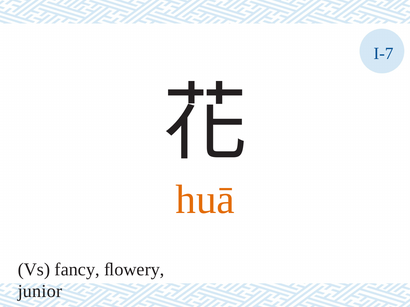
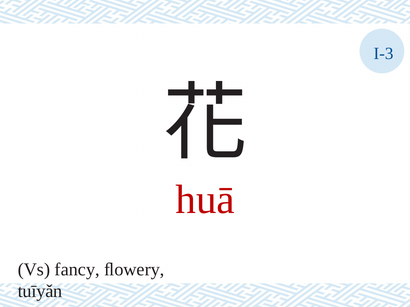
I-7: I-7 -> I-3
huā colour: orange -> red
junior: junior -> tuīyǎn
